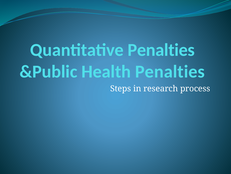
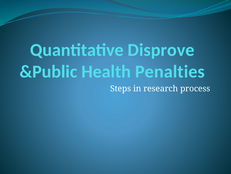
Quantitative Penalties: Penalties -> Disprove
